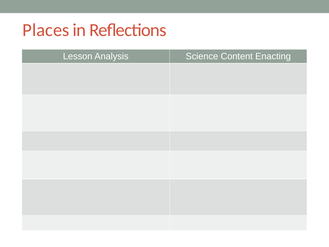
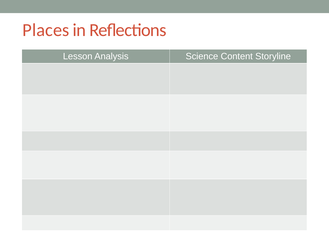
Enacting: Enacting -> Storyline
